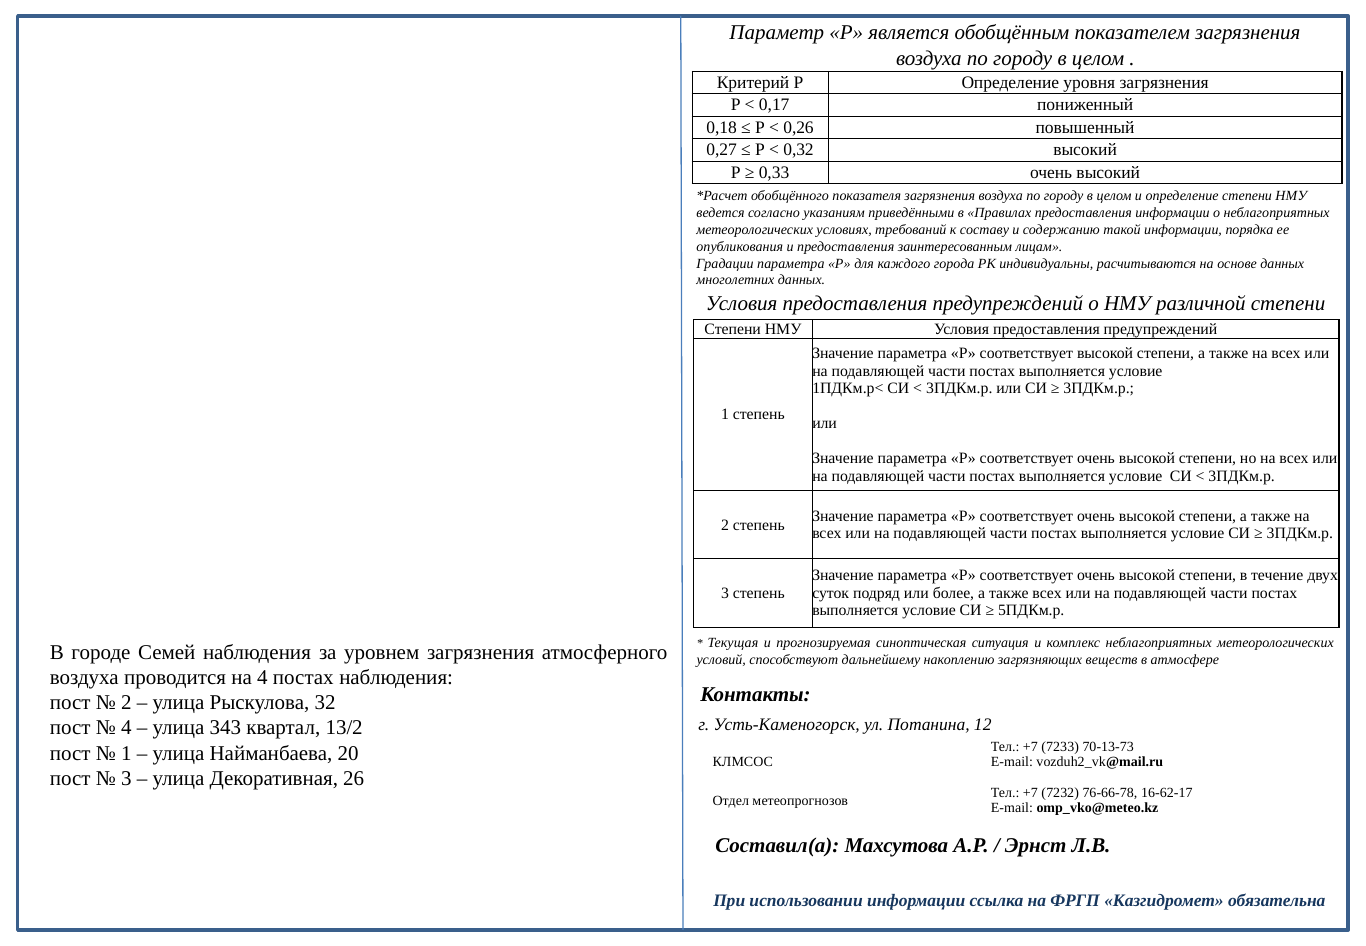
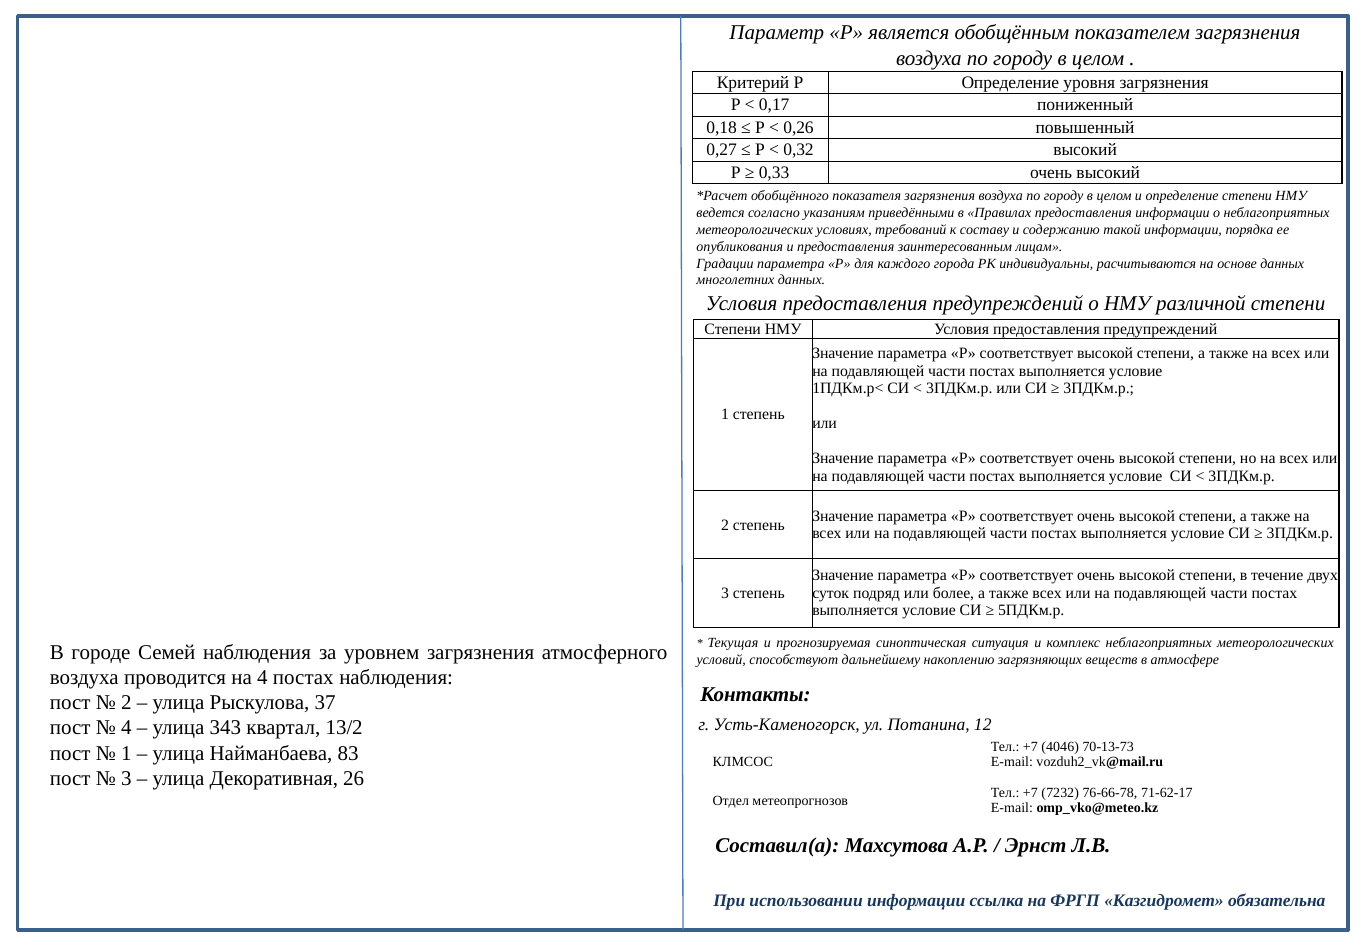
32: 32 -> 37
7233: 7233 -> 4046
20: 20 -> 83
16-62-17: 16-62-17 -> 71-62-17
